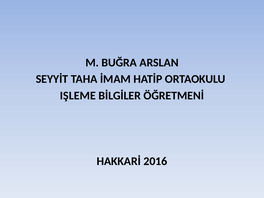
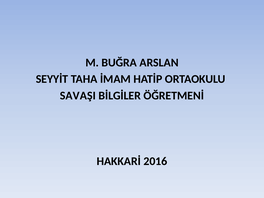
IŞLEME: IŞLEME -> SAVAŞI
